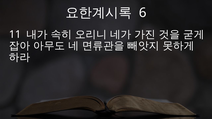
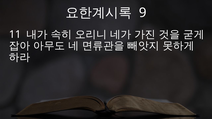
6: 6 -> 9
